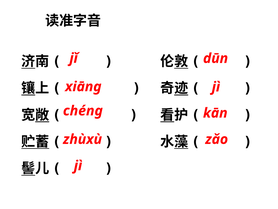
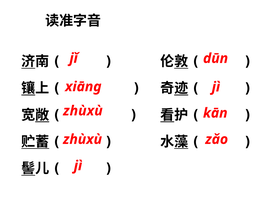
chéng at (83, 111): chéng -> zhùxù
